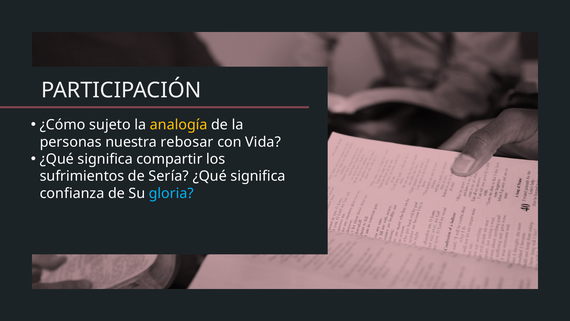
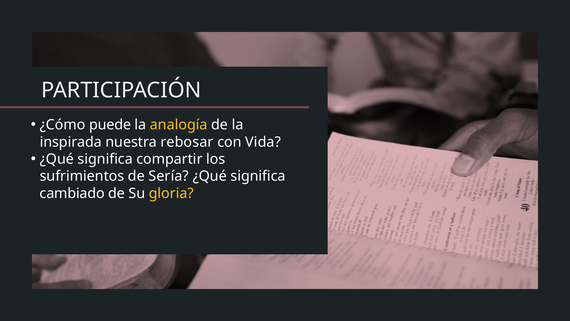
sujeto: sujeto -> puede
personas: personas -> inspirada
confianza: confianza -> cambiado
gloria colour: light blue -> yellow
